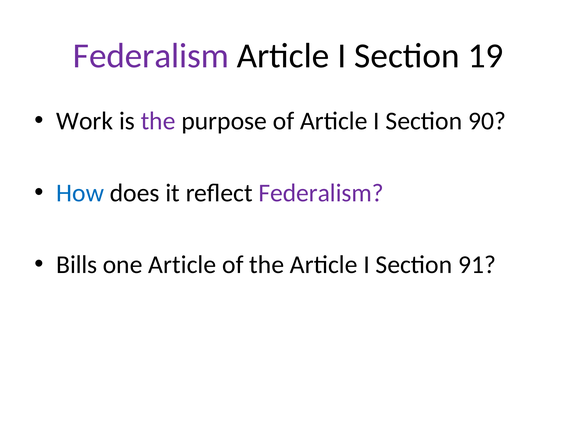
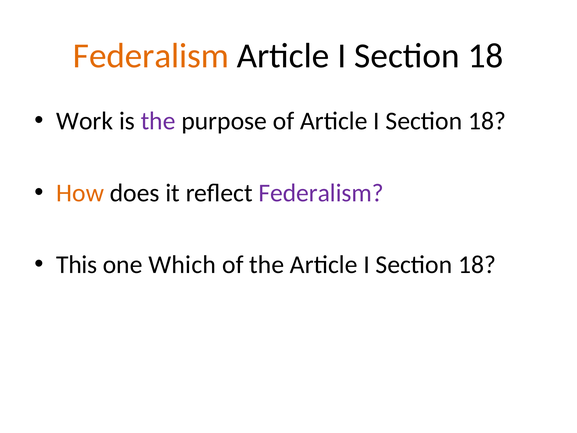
Federalism at (151, 56) colour: purple -> orange
19 at (486, 56): 19 -> 18
90 at (487, 121): 90 -> 18
How colour: blue -> orange
Bills: Bills -> This
one Article: Article -> Which
91 at (477, 265): 91 -> 18
